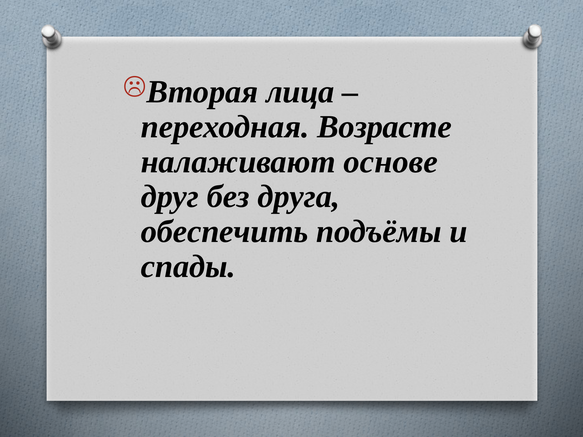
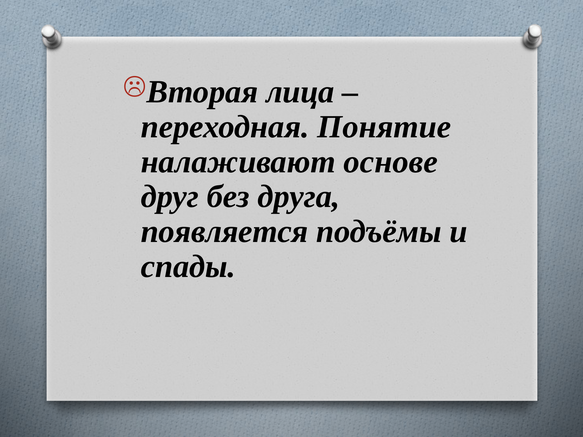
Возрасте: Возрасте -> Понятие
обеспечить: обеспечить -> появляется
